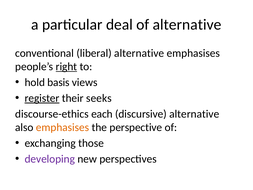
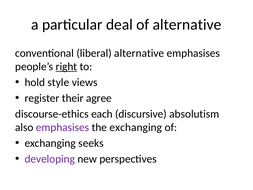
basis: basis -> style
register underline: present -> none
seeks: seeks -> agree
discursive alternative: alternative -> absolutism
emphasises at (63, 127) colour: orange -> purple
the perspective: perspective -> exchanging
those: those -> seeks
